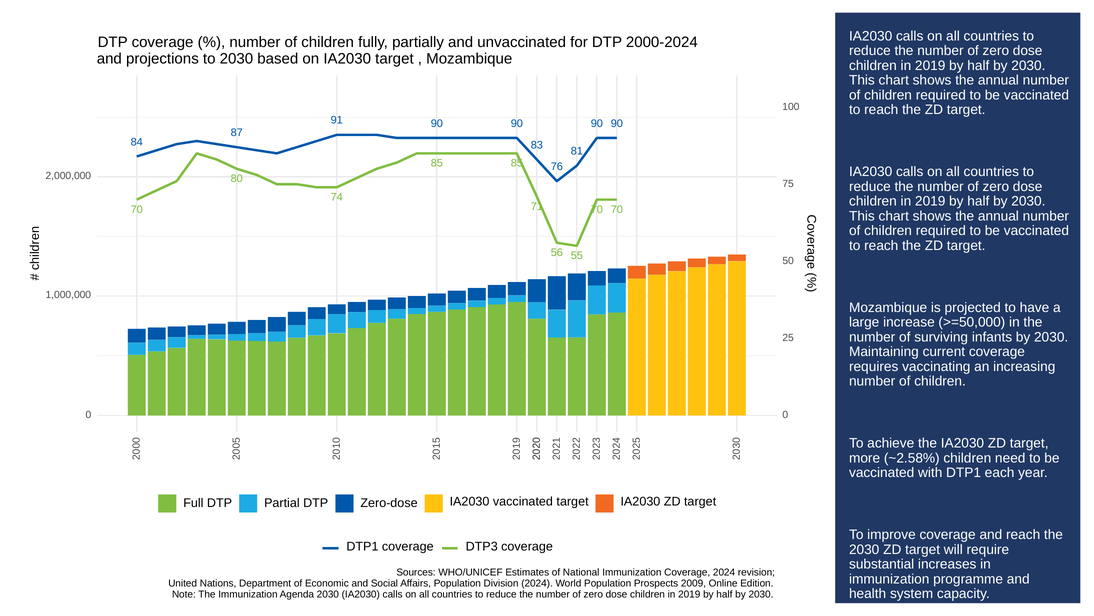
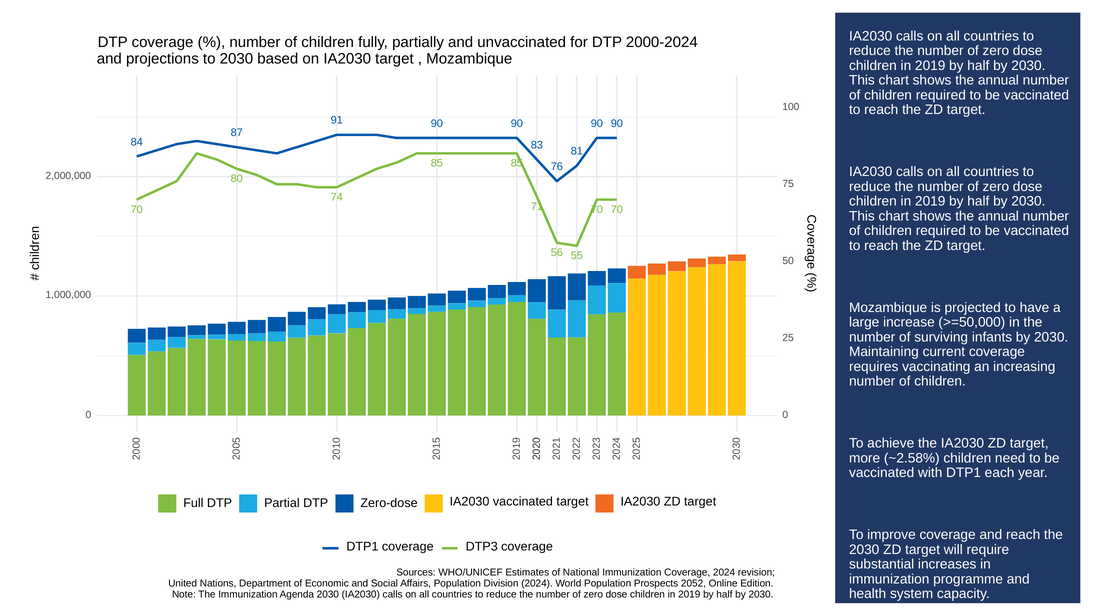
2009: 2009 -> 2052
